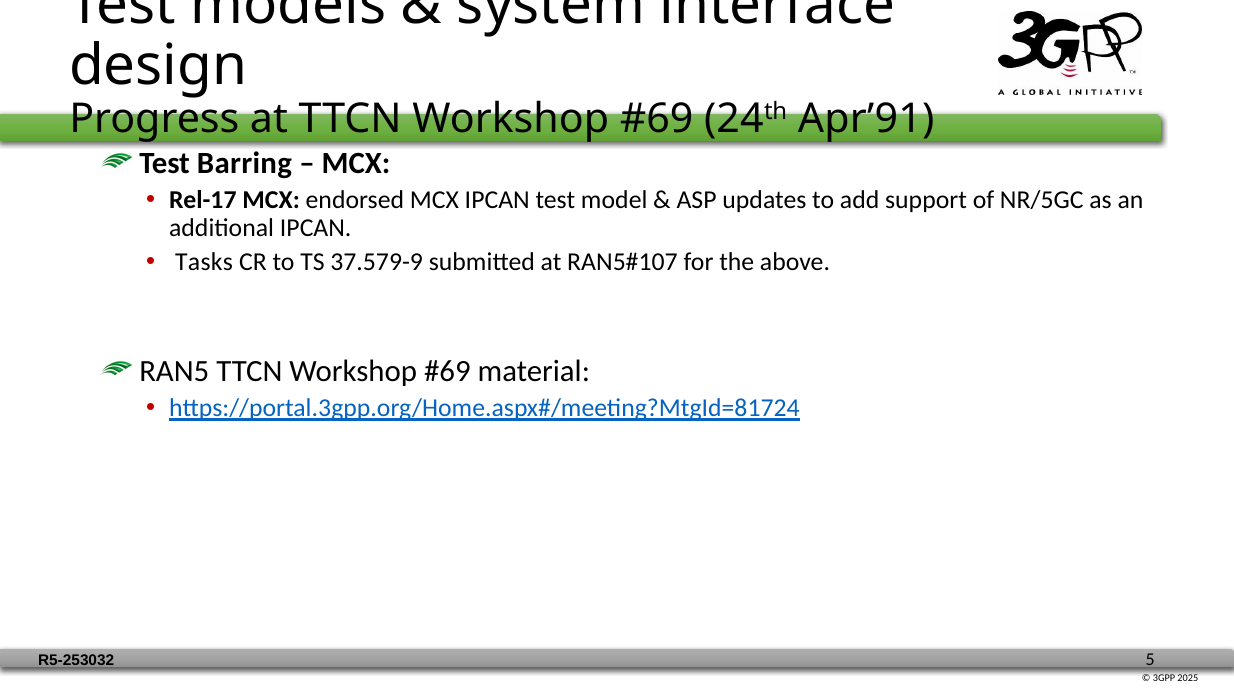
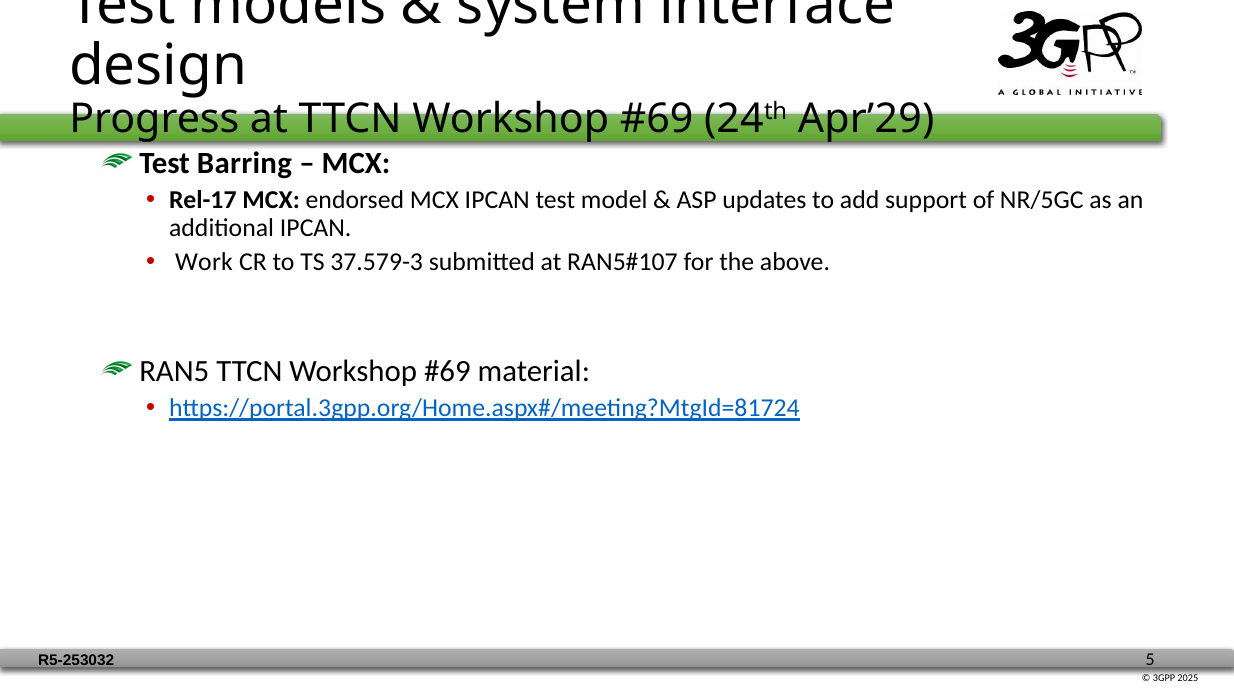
Apr’91: Apr’91 -> Apr’29
Tasks: Tasks -> Work
37.579-9: 37.579-9 -> 37.579-3
